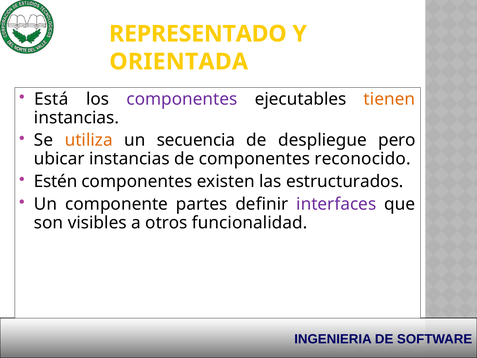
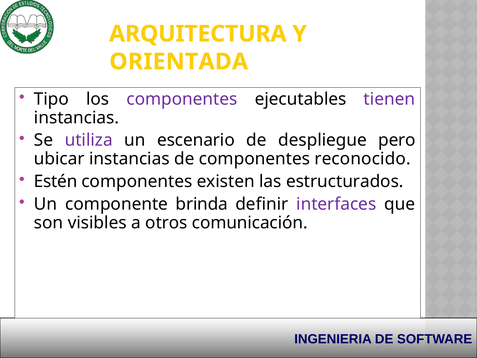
REPRESENTADO: REPRESENTADO -> ARQUITECTURA
Está: Está -> Tipo
tienen colour: orange -> purple
utiliza colour: orange -> purple
secuencia: secuencia -> escenario
partes: partes -> brinda
funcionalidad: funcionalidad -> comunicación
